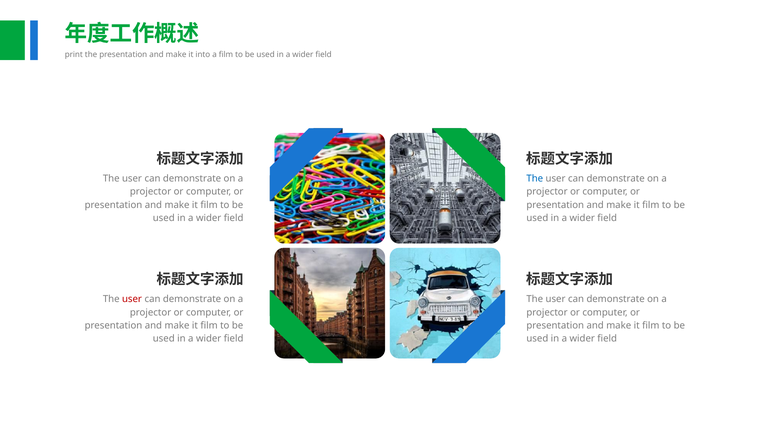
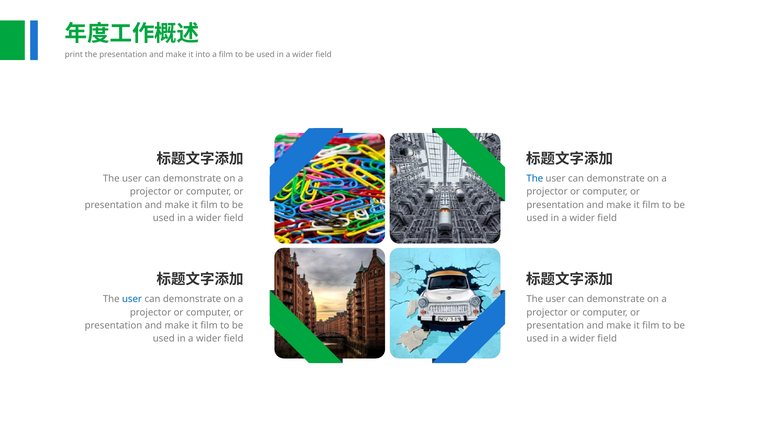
user at (132, 299) colour: red -> blue
